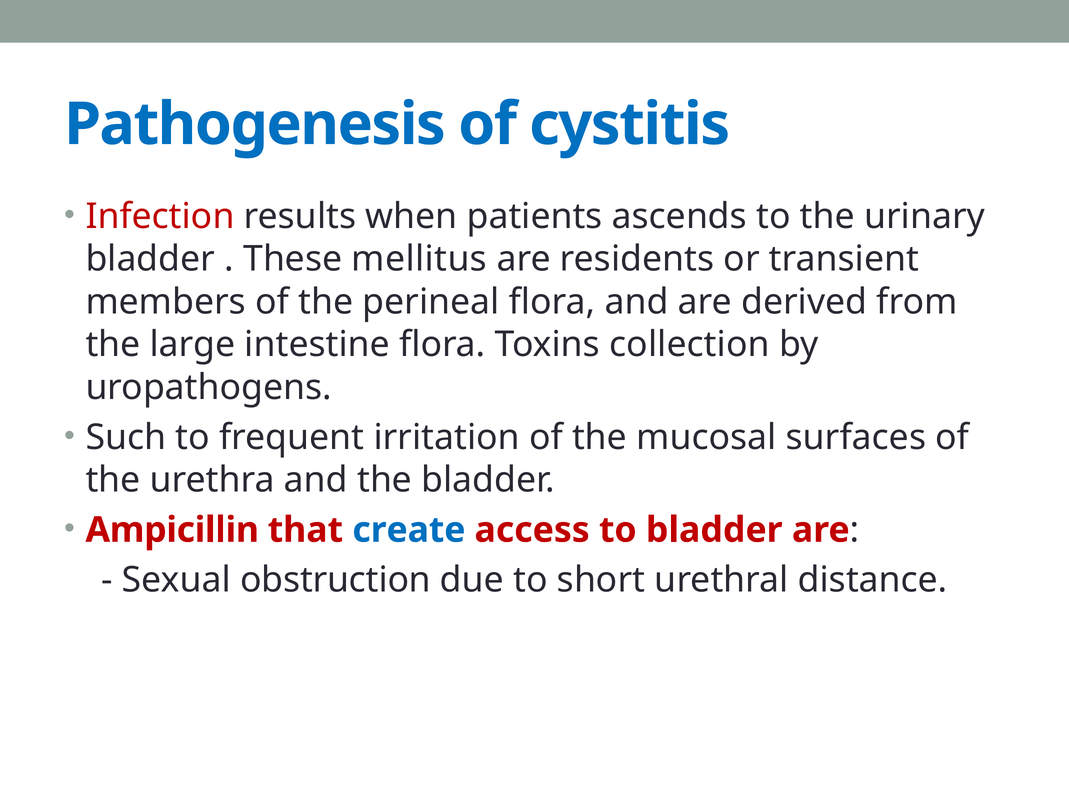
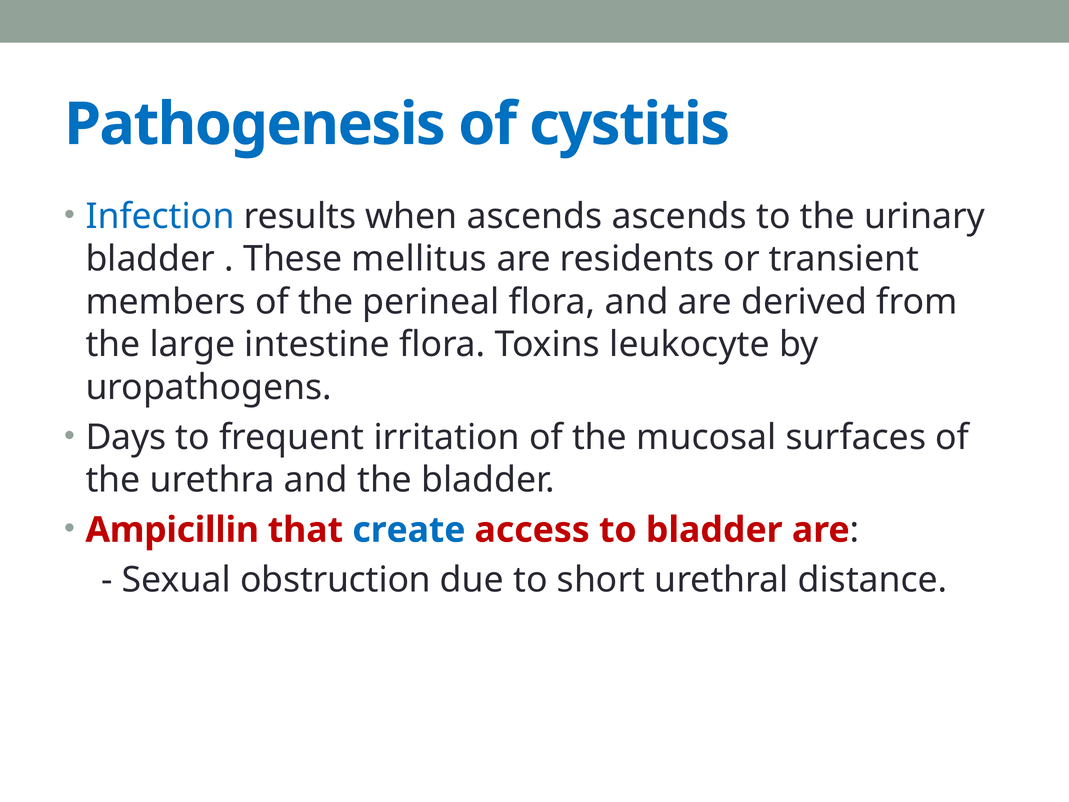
Infection colour: red -> blue
when patients: patients -> ascends
collection: collection -> leukocyte
Such: Such -> Days
